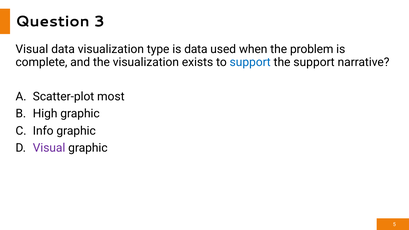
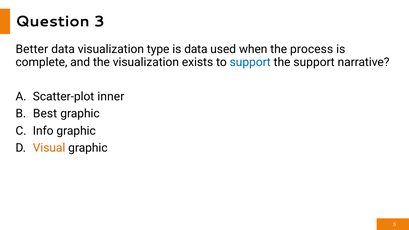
Visual at (32, 49): Visual -> Better
problem: problem -> process
most: most -> inner
High: High -> Best
Visual at (49, 148) colour: purple -> orange
